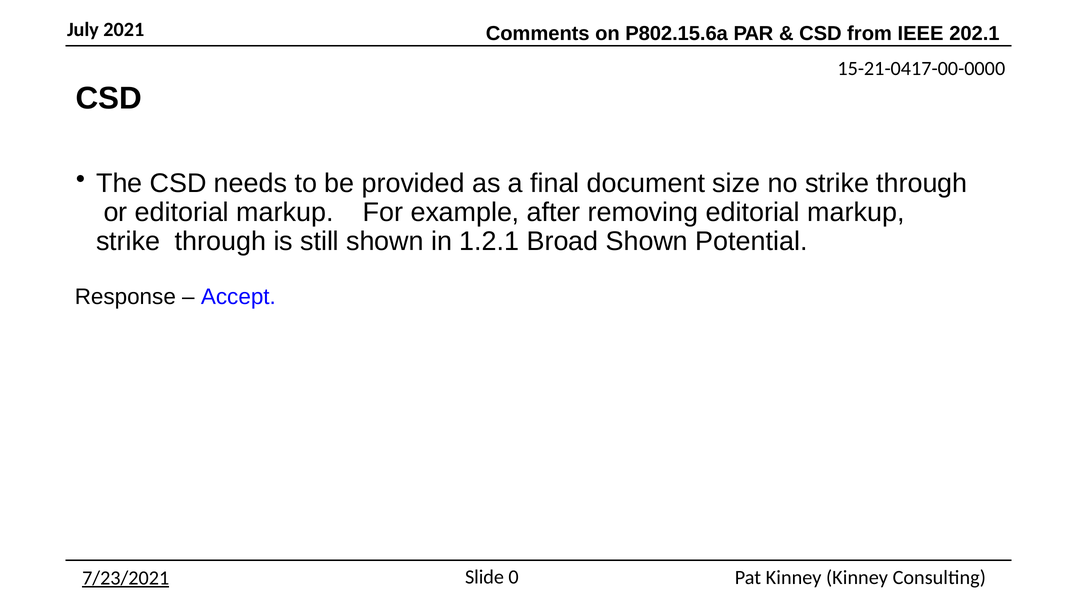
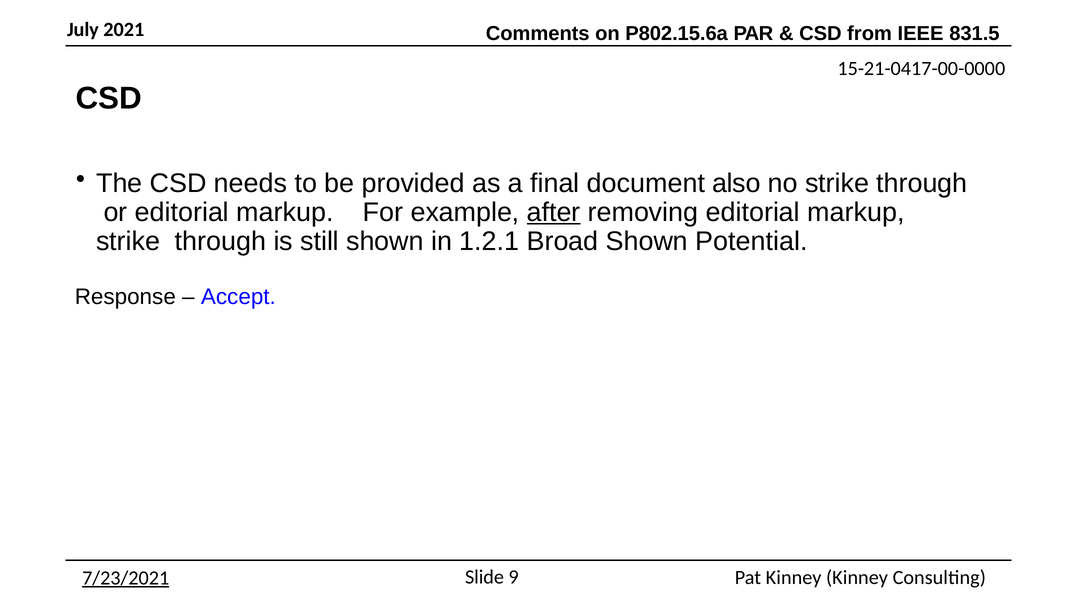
202.1: 202.1 -> 831.5
size: size -> also
after underline: none -> present
0: 0 -> 9
